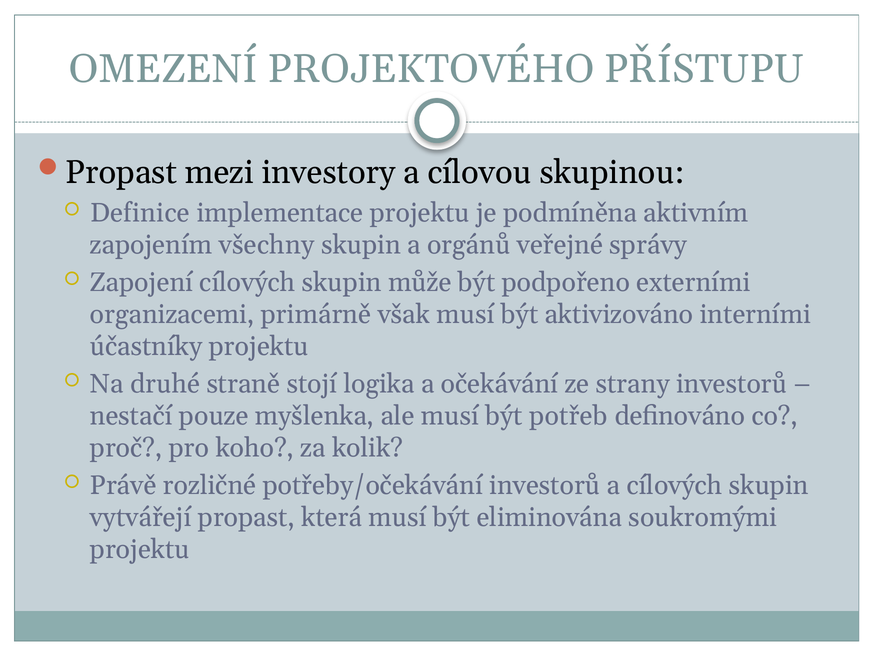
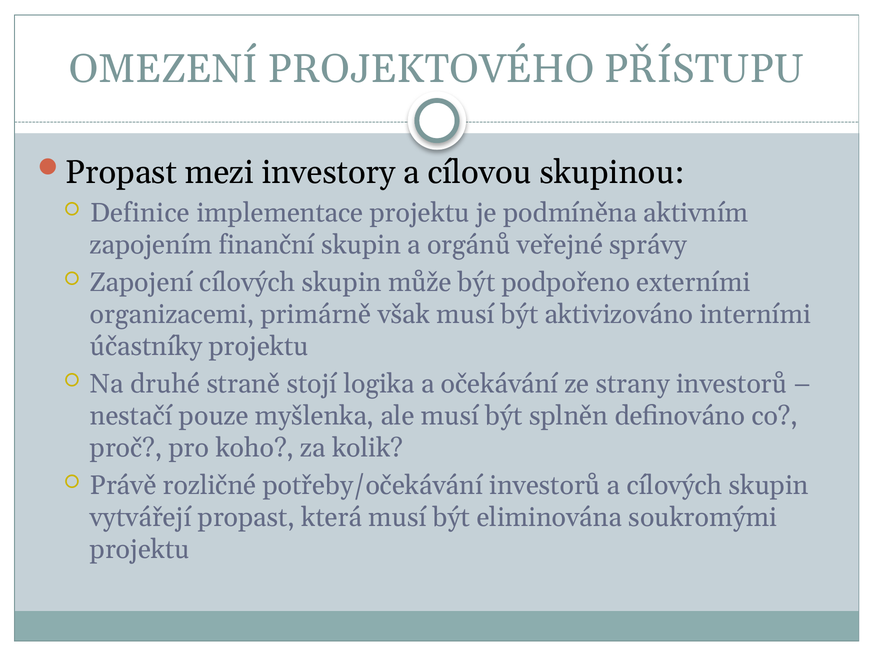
všechny: všechny -> finanční
potřeb: potřeb -> splněn
